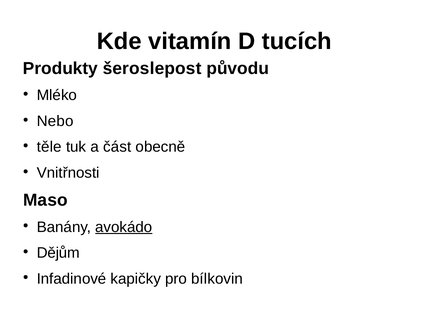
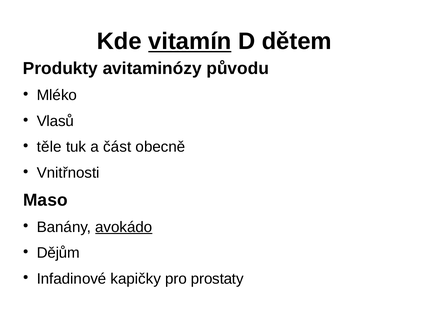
vitamín underline: none -> present
tucích: tucích -> dětem
šeroslepost: šeroslepost -> avitaminózy
Nebo: Nebo -> Vlasů
bílkovin: bílkovin -> prostaty
